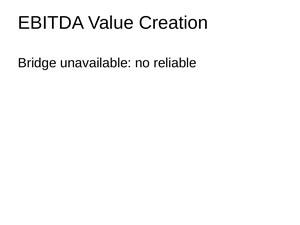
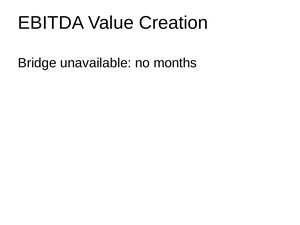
reliable: reliable -> months
